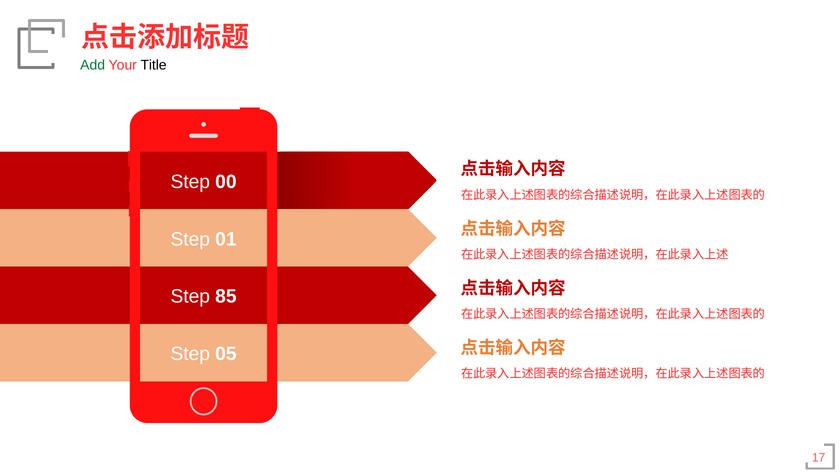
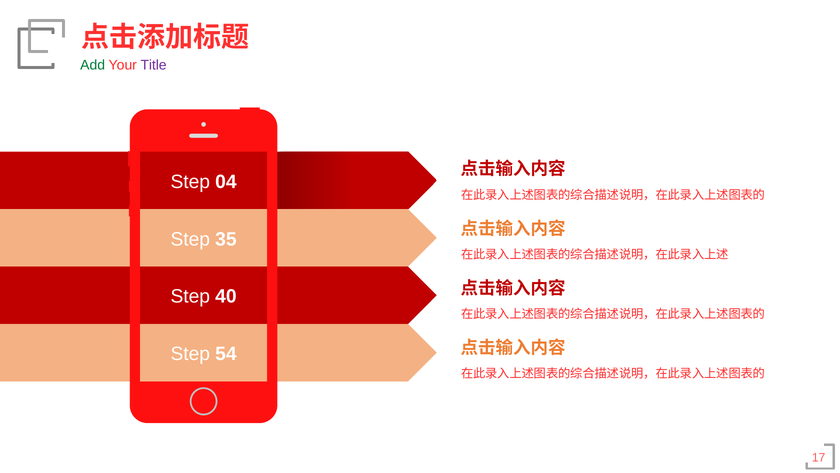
Title colour: black -> purple
00: 00 -> 04
01: 01 -> 35
85: 85 -> 40
05: 05 -> 54
